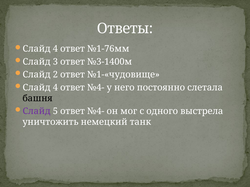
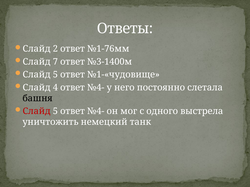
4 at (55, 49): 4 -> 2
3: 3 -> 7
2 at (55, 75): 2 -> 5
Слайд at (37, 111) colour: purple -> red
